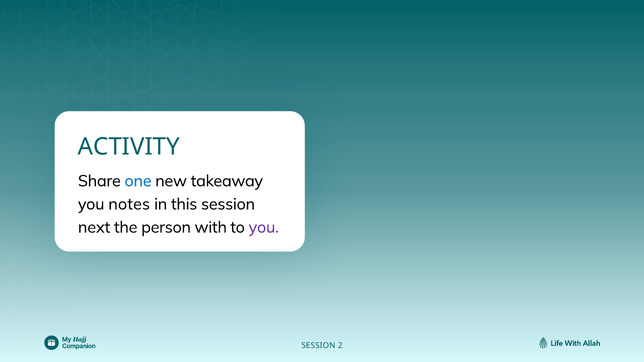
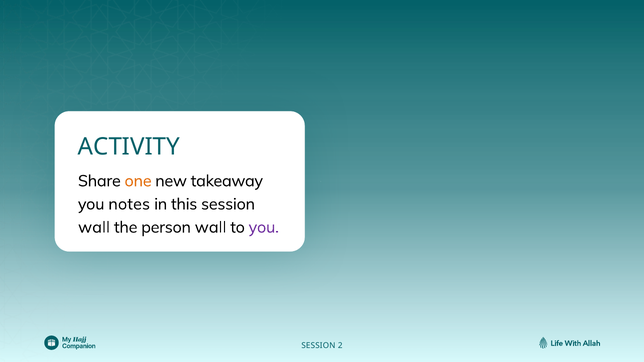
one colour: blue -> orange
next at (94, 227): next -> wall
person with: with -> wall
